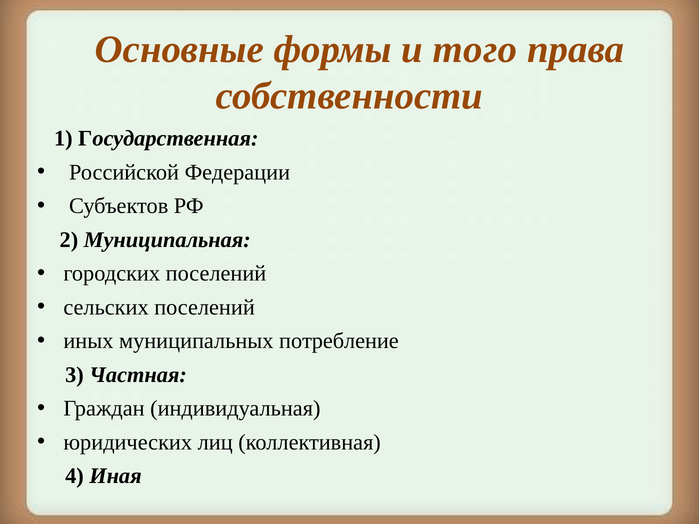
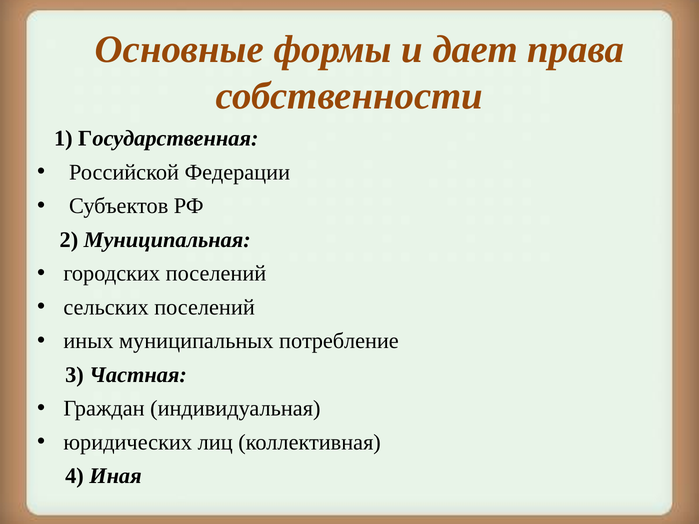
того: того -> дает
